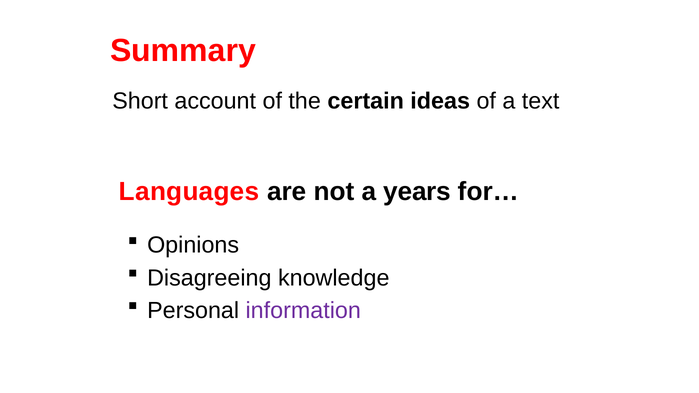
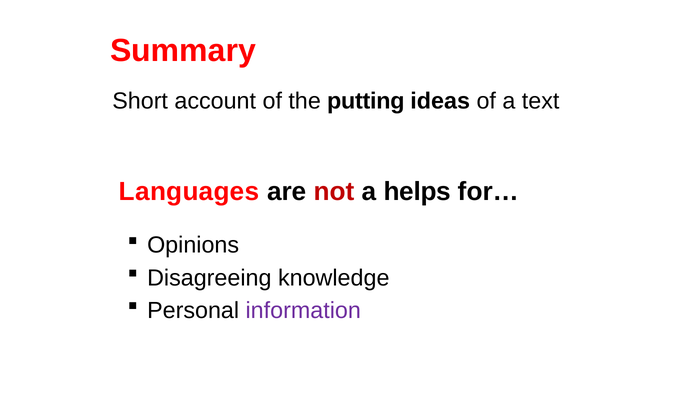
certain: certain -> putting
not colour: black -> red
years: years -> helps
